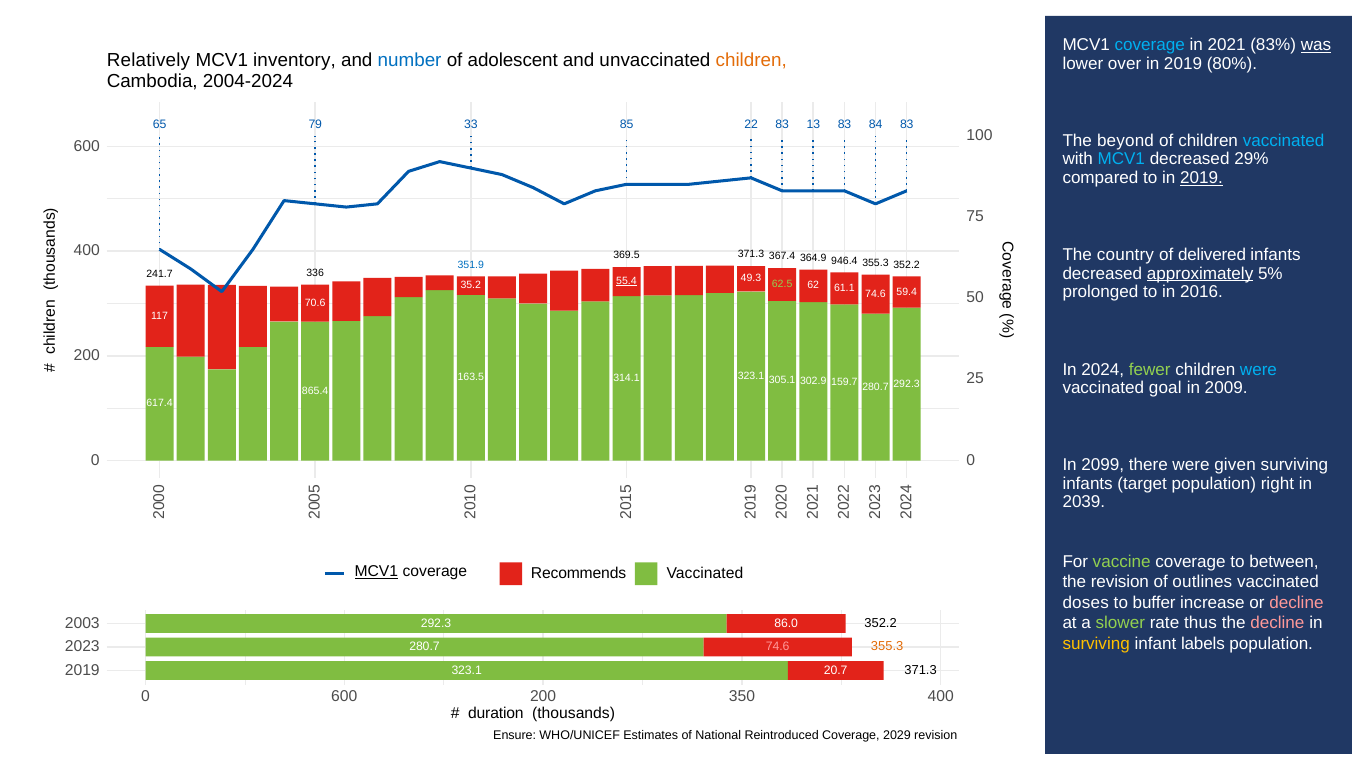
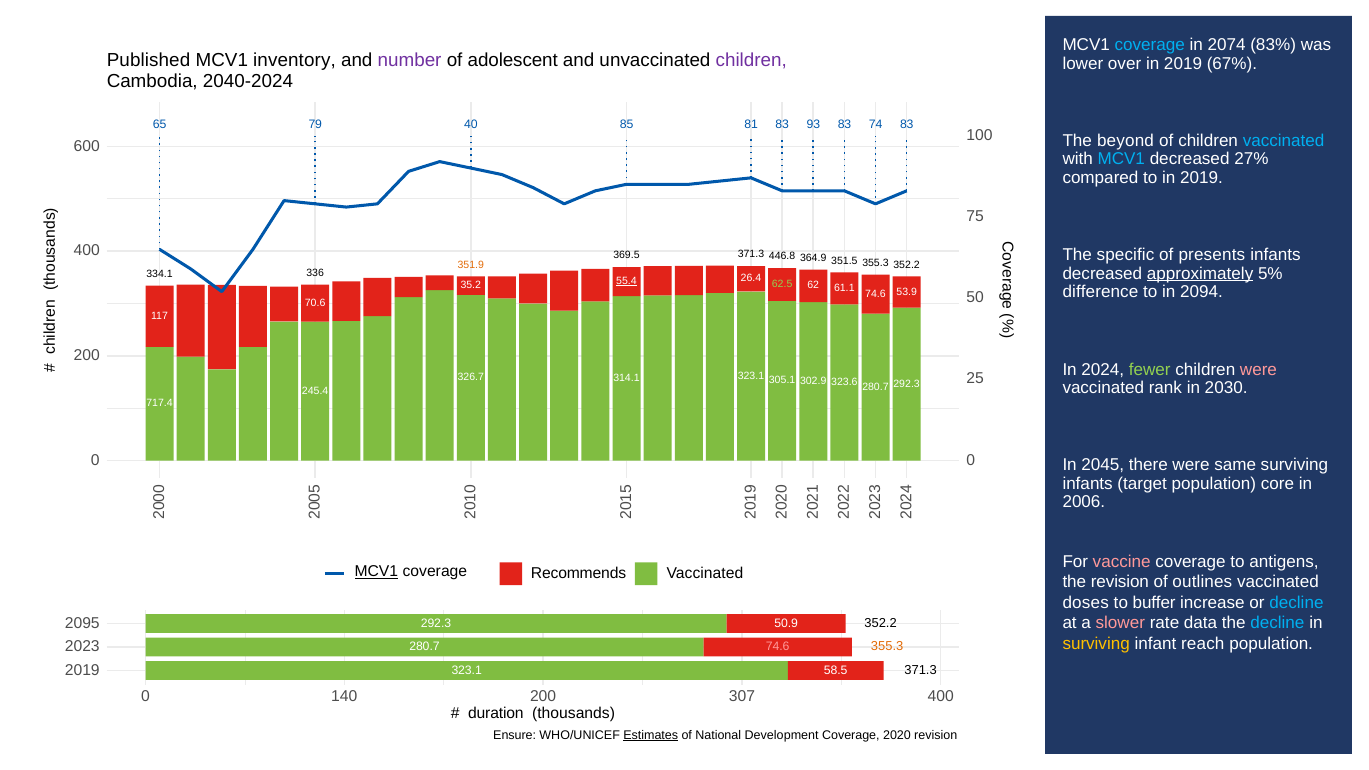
2021: 2021 -> 2074
was underline: present -> none
Relatively: Relatively -> Published
number colour: blue -> purple
children at (751, 61) colour: orange -> purple
80%: 80% -> 67%
2004-2024: 2004-2024 -> 2040-2024
33: 33 -> 40
22: 22 -> 81
13: 13 -> 93
84: 84 -> 74
29%: 29% -> 27%
2019 at (1202, 178) underline: present -> none
country: country -> specific
delivered: delivered -> presents
367.4: 367.4 -> 446.8
946.4: 946.4 -> 351.5
351.9 colour: blue -> orange
241.7: 241.7 -> 334.1
49.3: 49.3 -> 26.4
prolonged: prolonged -> difference
2016: 2016 -> 2094
59.4: 59.4 -> 53.9
were at (1258, 369) colour: light blue -> pink
163.5: 163.5 -> 326.7
159.7: 159.7 -> 323.6
goal: goal -> rank
2009: 2009 -> 2030
865.4: 865.4 -> 245.4
617.4: 617.4 -> 717.4
2099: 2099 -> 2045
given: given -> same
right: right -> core
2039: 2039 -> 2006
vaccine colour: light green -> pink
between: between -> antigens
decline at (1296, 603) colour: pink -> light blue
slower colour: light green -> pink
thus: thus -> data
decline at (1277, 623) colour: pink -> light blue
2003: 2003 -> 2095
86.0: 86.0 -> 50.9
labels: labels -> reach
20.7: 20.7 -> 58.5
0 600: 600 -> 140
350: 350 -> 307
Estimates underline: none -> present
Reintroduced: Reintroduced -> Development
2029: 2029 -> 2020
